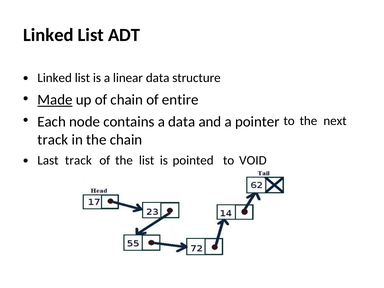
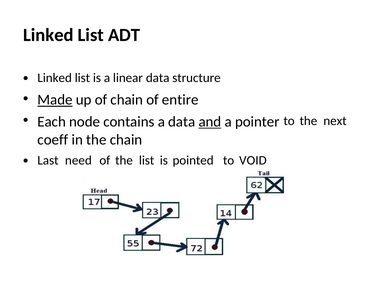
and underline: none -> present
track at (53, 140): track -> coeff
Last track: track -> need
